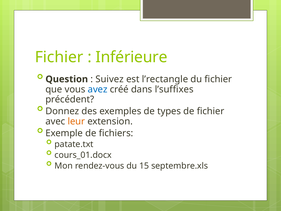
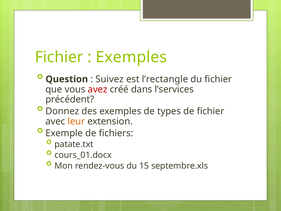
Inférieure at (131, 57): Inférieure -> Exemples
avez colour: blue -> red
l’suffixes: l’suffixes -> l’services
